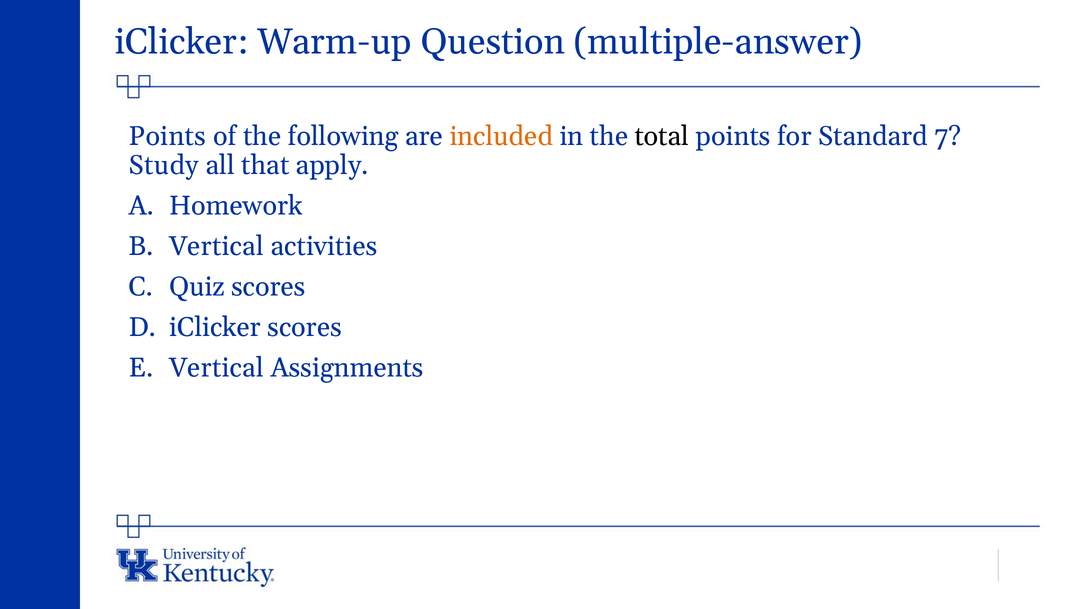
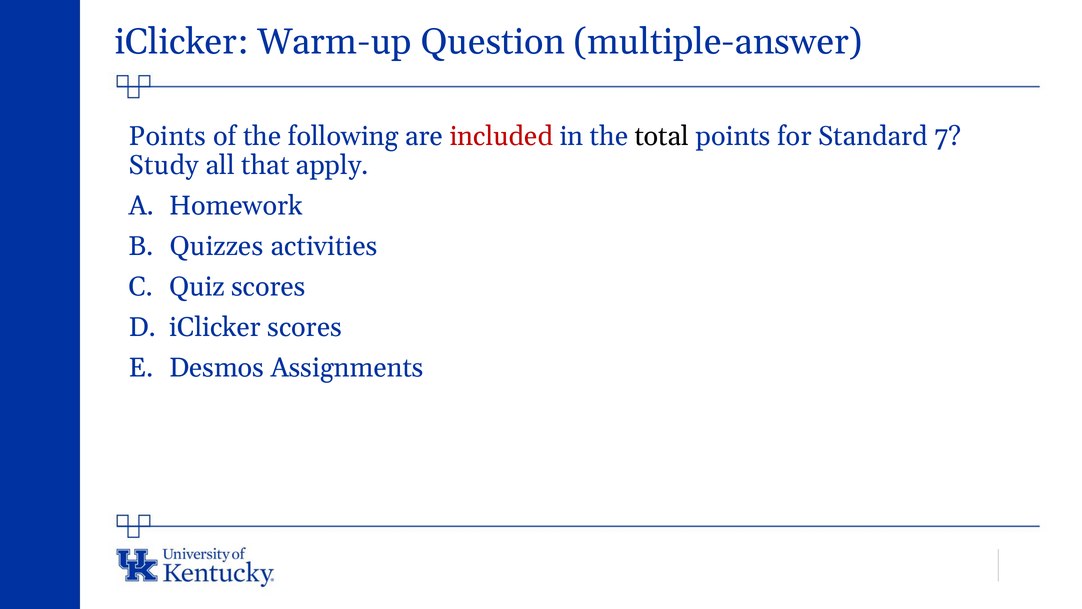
included colour: orange -> red
Vertical at (217, 246): Vertical -> Quizzes
Vertical at (217, 368): Vertical -> Desmos
